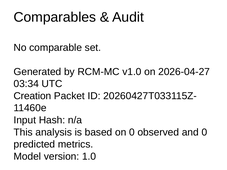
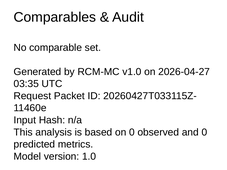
03:34: 03:34 -> 03:35
Creation: Creation -> Request
